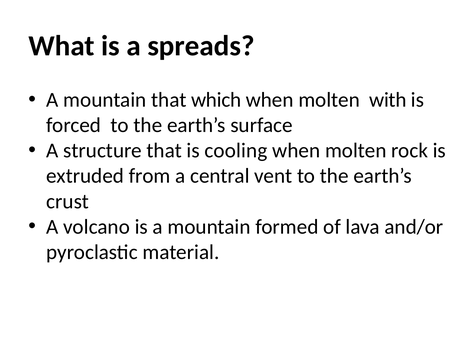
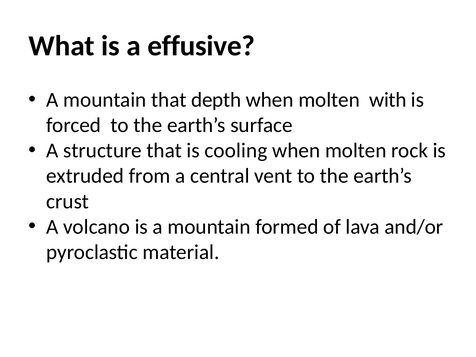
spreads: spreads -> effusive
which: which -> depth
